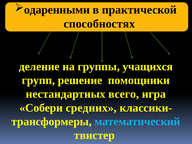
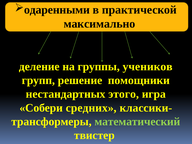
способностях: способностях -> максимально
учащихся: учащихся -> учеников
всего: всего -> этого
математический colour: light blue -> light green
